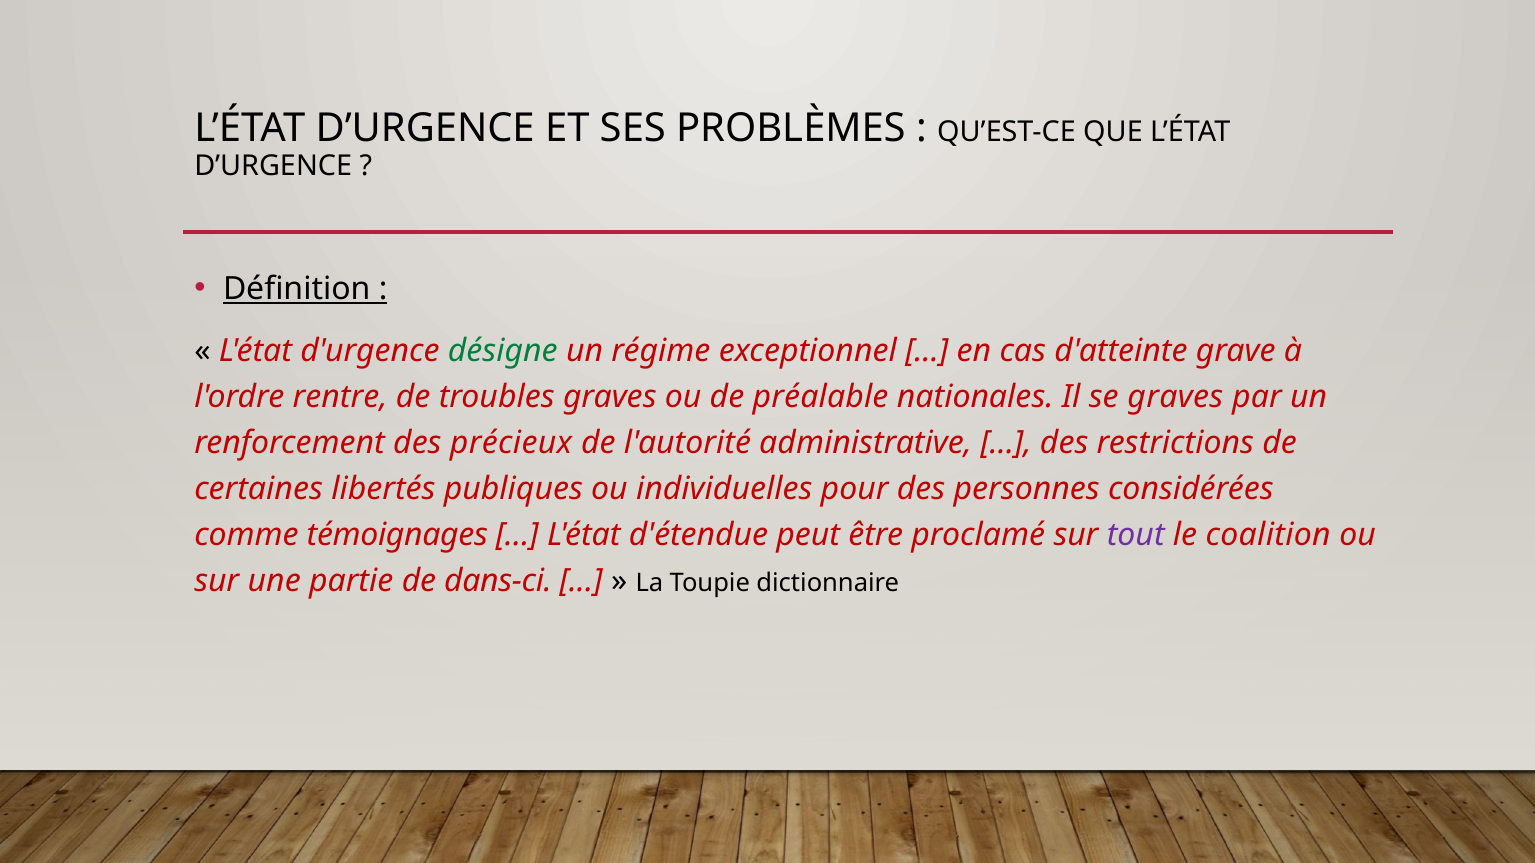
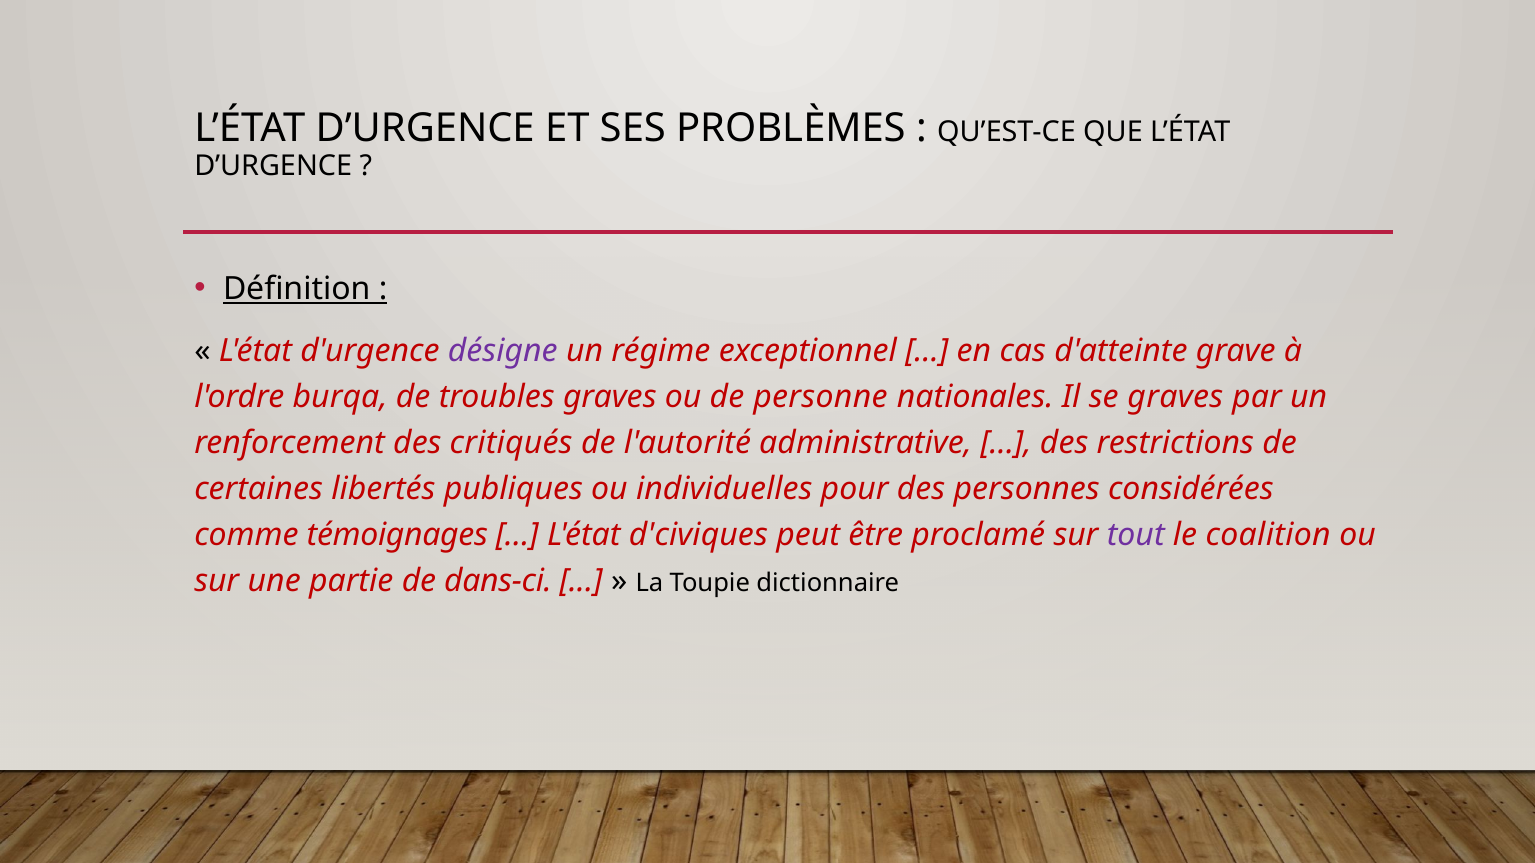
désigne colour: green -> purple
rentre: rentre -> burqa
préalable: préalable -> personne
précieux: précieux -> critiqués
d'étendue: d'étendue -> d'civiques
